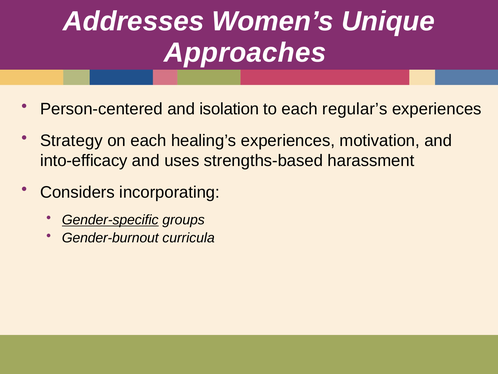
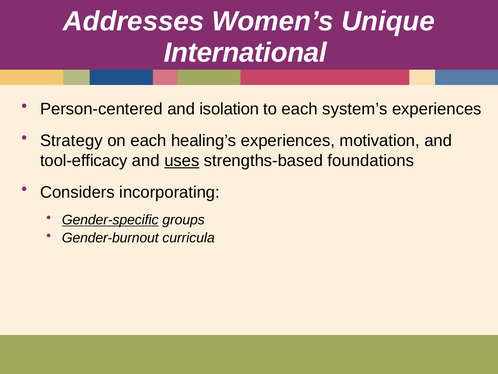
Approaches: Approaches -> International
regular’s: regular’s -> system’s
into-efficacy: into-efficacy -> tool-efficacy
uses underline: none -> present
harassment: harassment -> foundations
